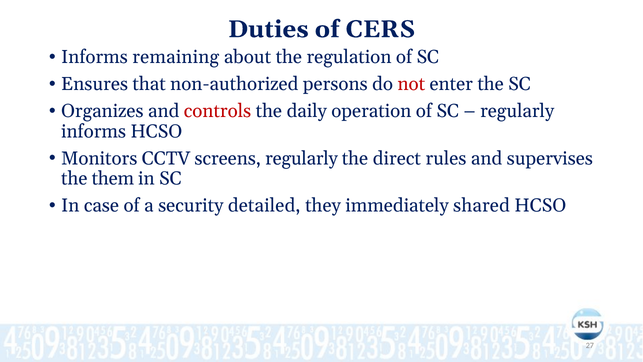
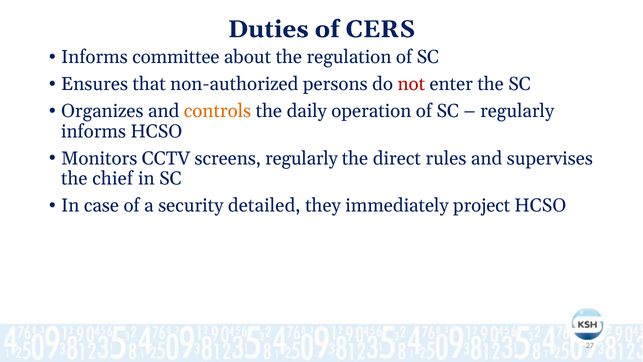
remaining: remaining -> committee
controls colour: red -> orange
them: them -> chief
shared: shared -> project
